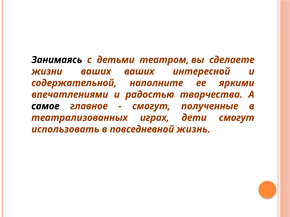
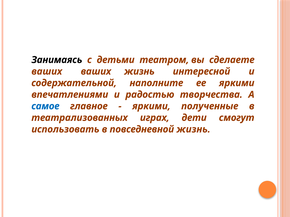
жизни at (47, 72): жизни -> ваших
ваших ваших: ваших -> жизнь
самое colour: black -> blue
смогут at (151, 106): смогут -> яркими
